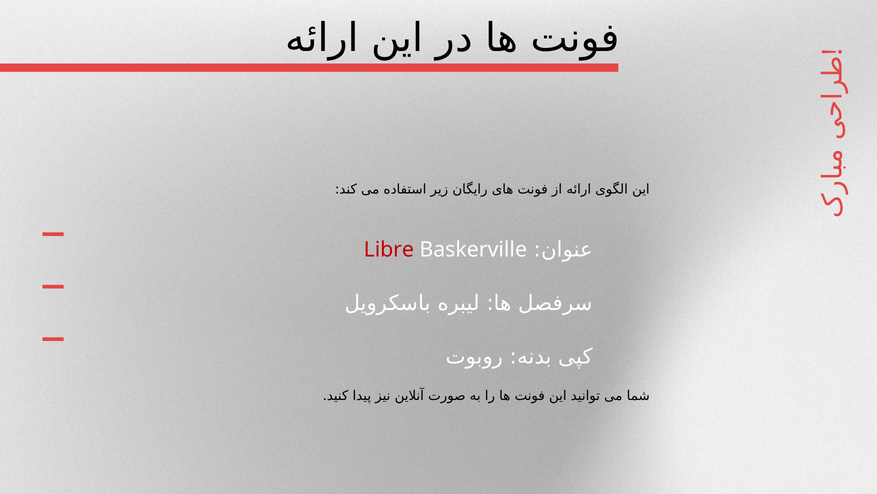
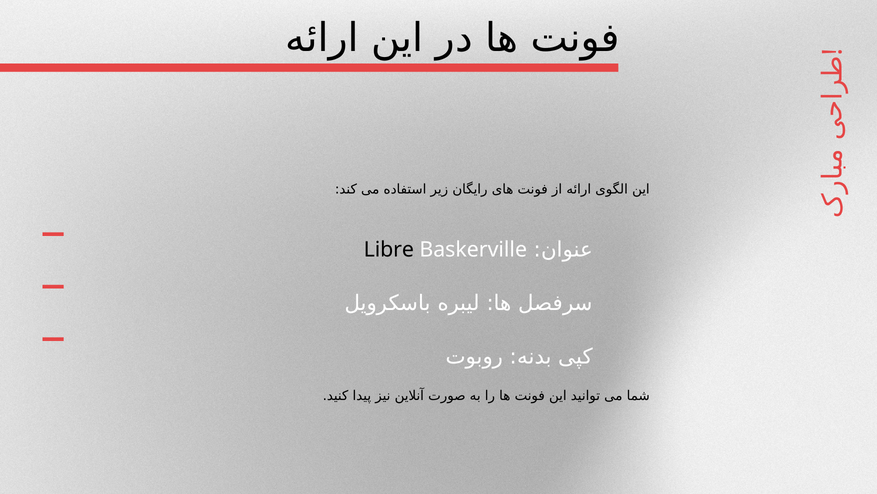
Libre colour: red -> black
